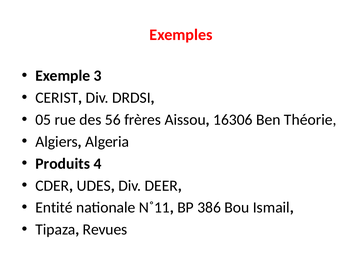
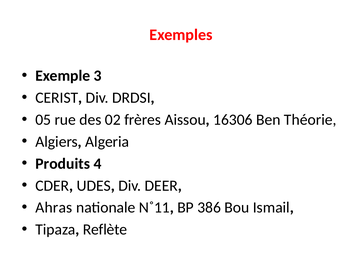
56: 56 -> 02
Entité: Entité -> Ahras
Revues: Revues -> Reflète
